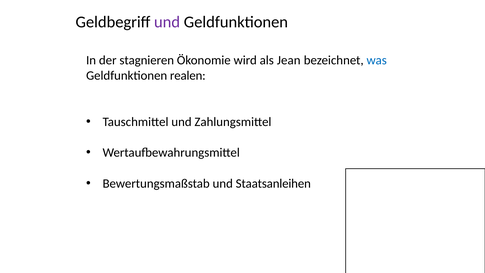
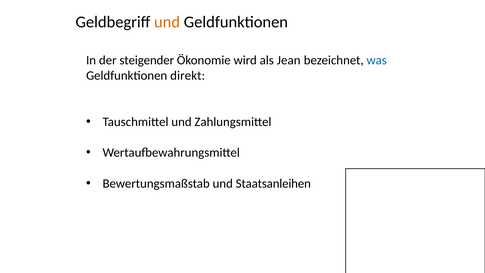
und at (167, 22) colour: purple -> orange
stagnieren: stagnieren -> steigender
realen: realen -> direkt
